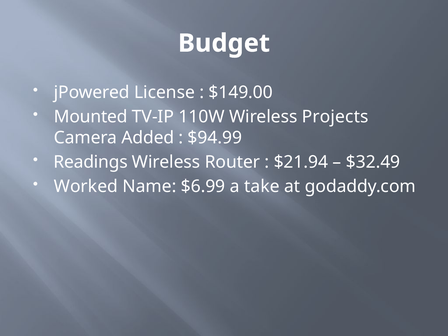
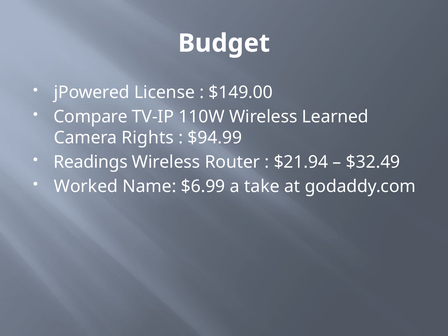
Mounted: Mounted -> Compare
Projects: Projects -> Learned
Added: Added -> Rights
